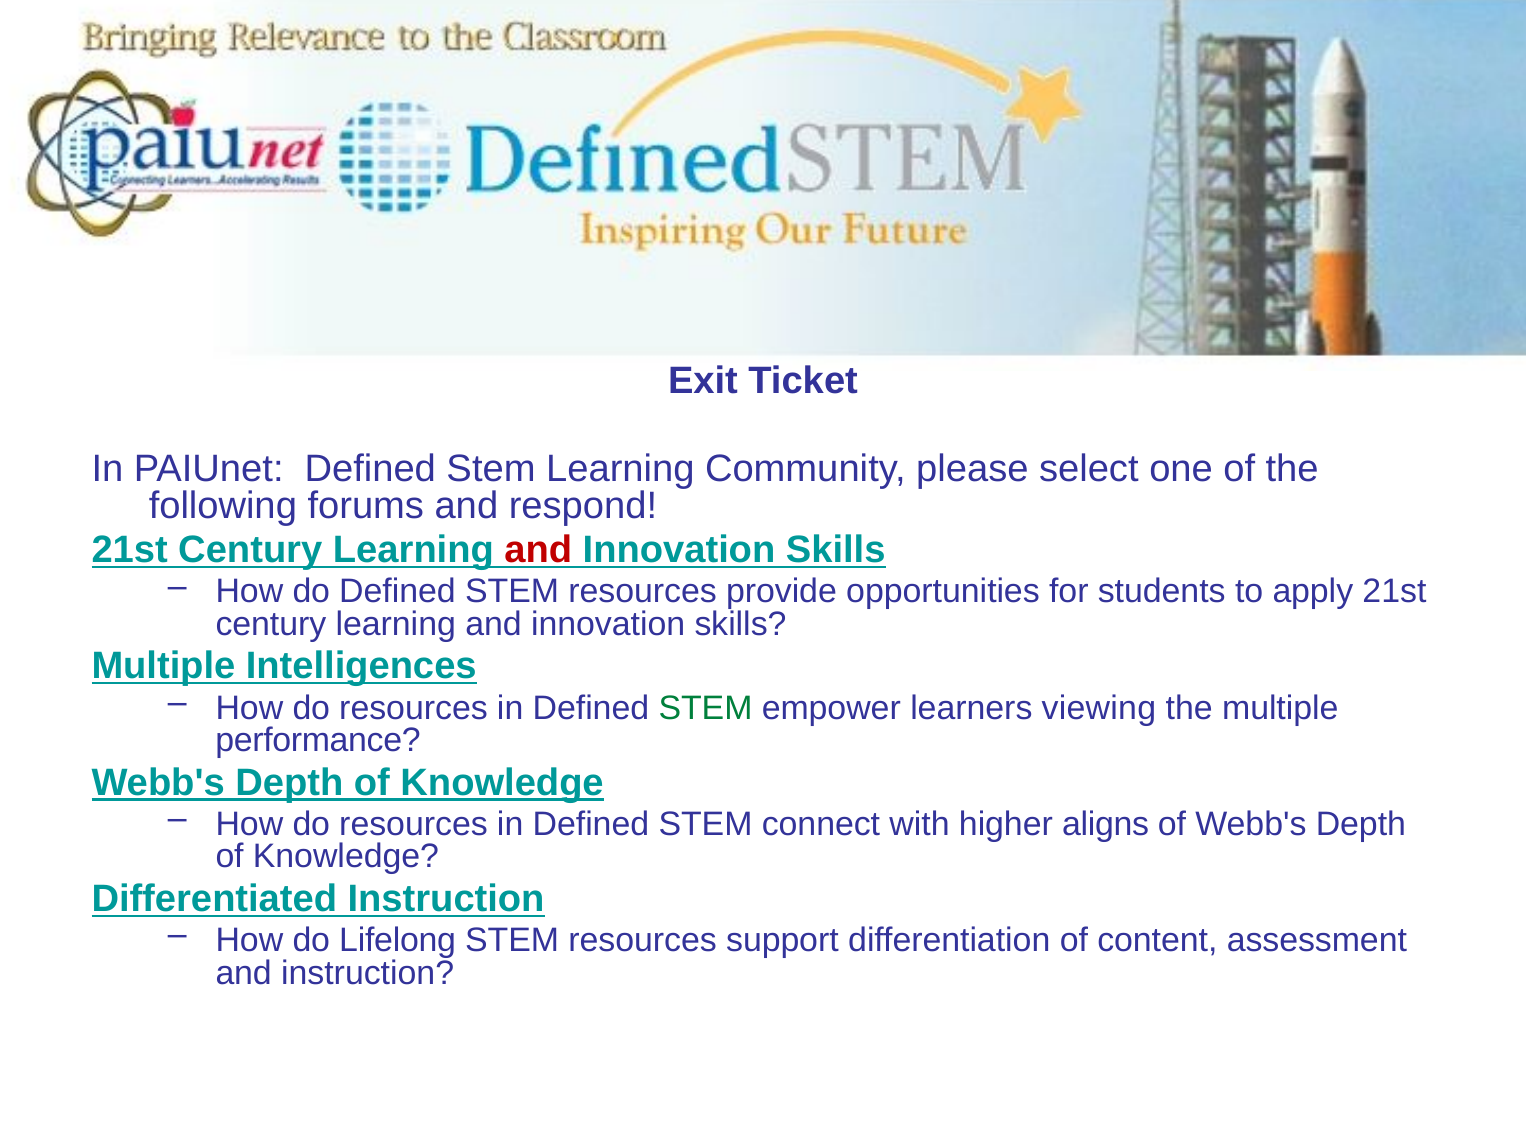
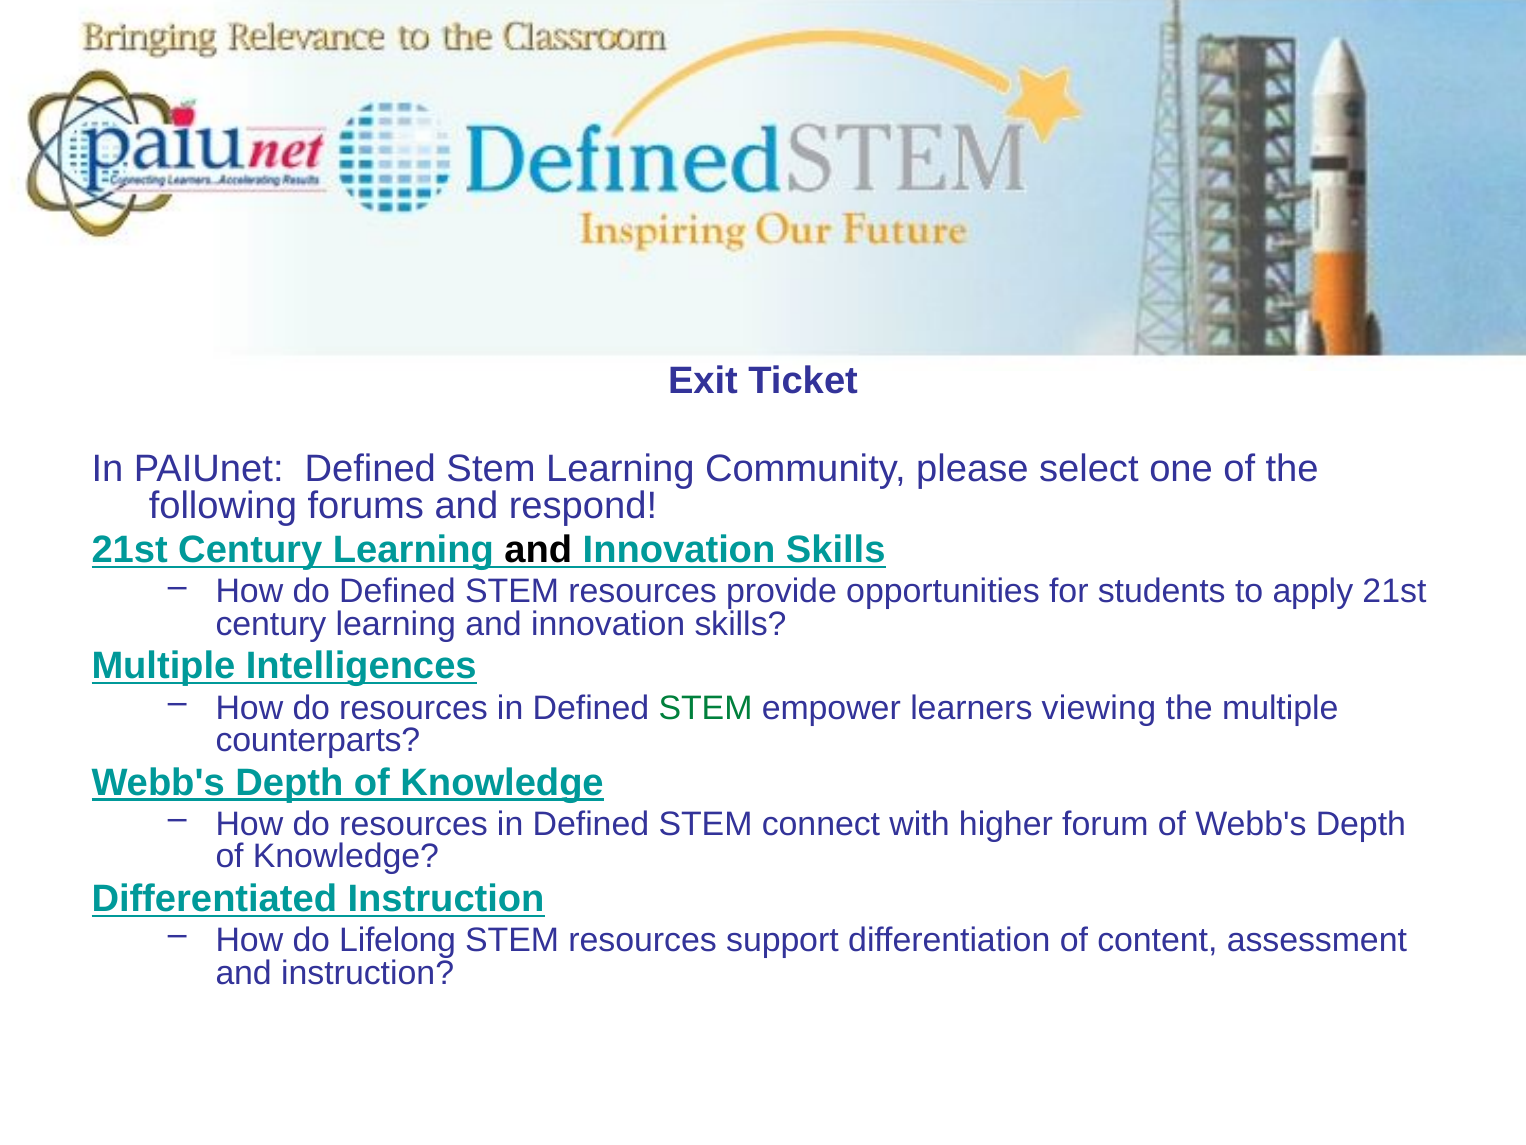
and at (538, 550) colour: red -> black
performance: performance -> counterparts
aligns: aligns -> forum
